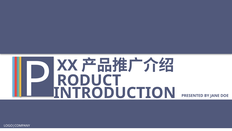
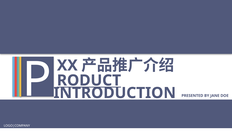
RODUCT underline: none -> present
